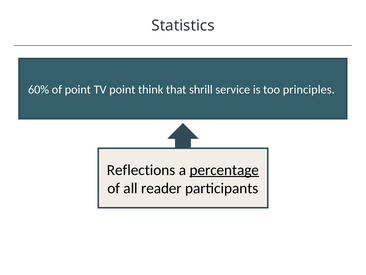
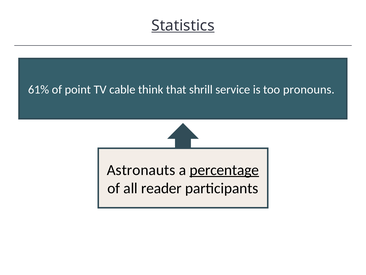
Statistics underline: none -> present
60%: 60% -> 61%
TV point: point -> cable
principles: principles -> pronouns
Reflections: Reflections -> Astronauts
